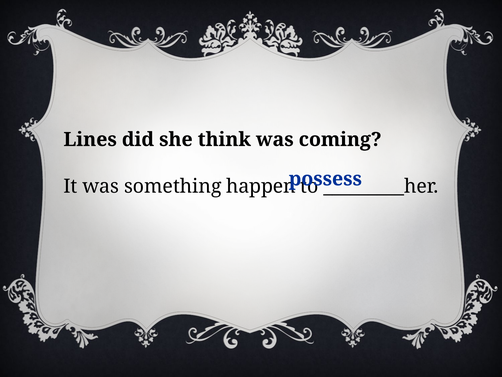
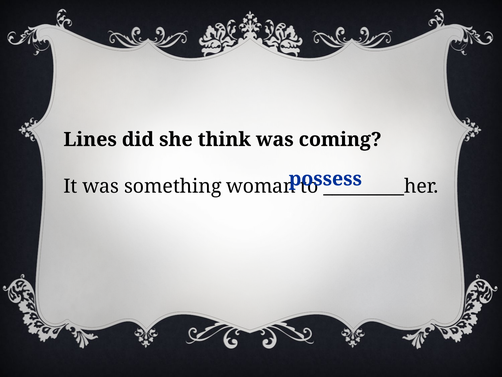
happen: happen -> woman
